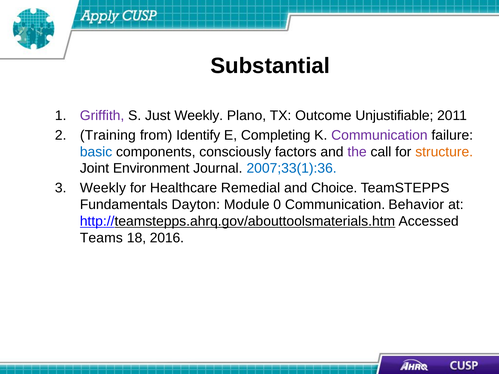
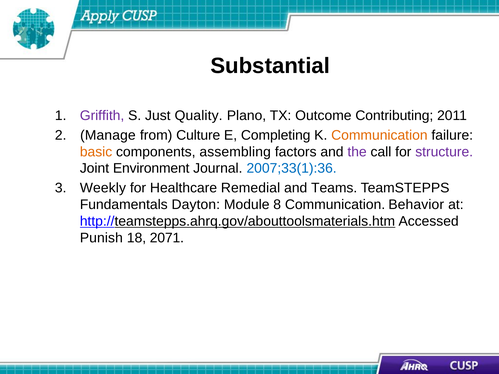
Just Weekly: Weekly -> Quality
Unjustifiable: Unjustifiable -> Contributing
Training: Training -> Manage
Identify: Identify -> Culture
Communication at (379, 135) colour: purple -> orange
basic colour: blue -> orange
consciously: consciously -> assembling
structure colour: orange -> purple
Choice: Choice -> Teams
0: 0 -> 8
Teams: Teams -> Punish
2016: 2016 -> 2071
